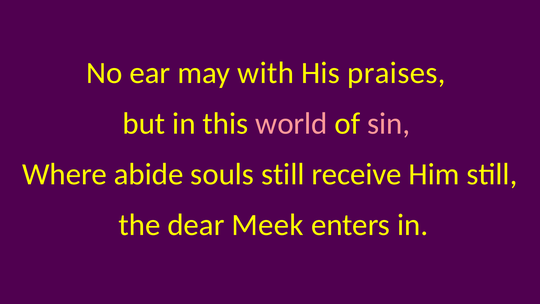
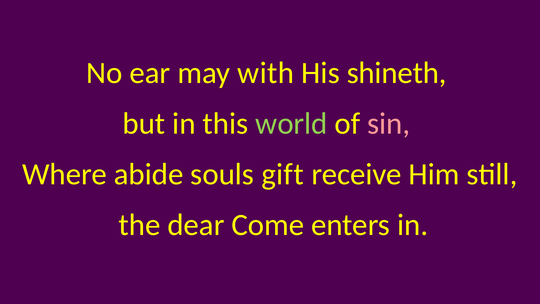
praises: praises -> shineth
world colour: pink -> light green
souls still: still -> gift
Meek: Meek -> Come
